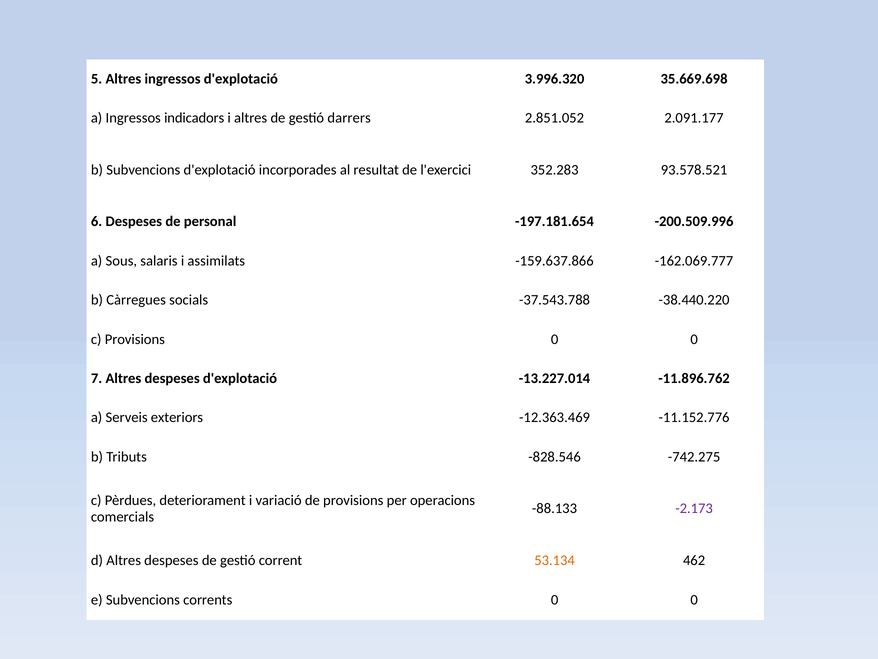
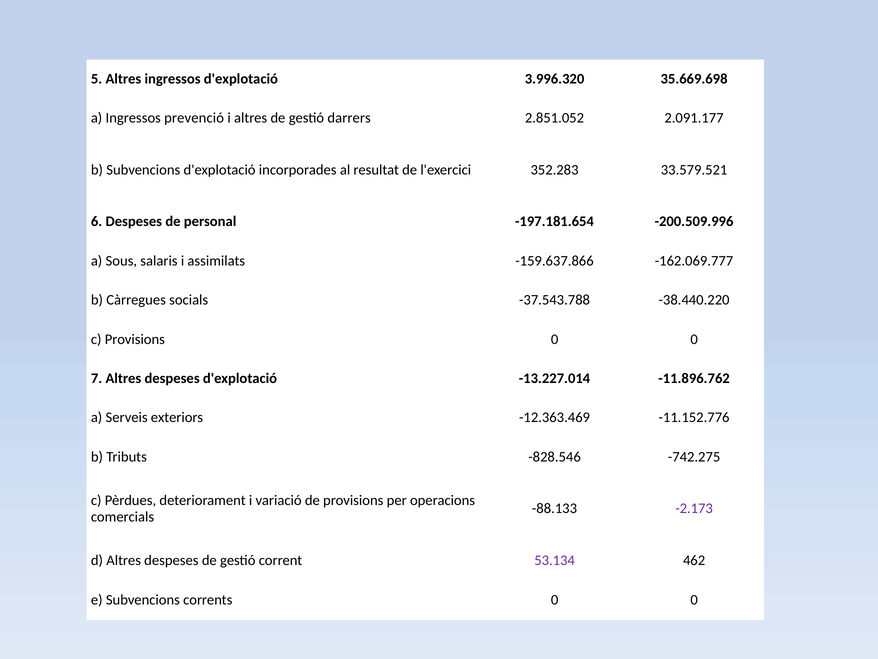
indicadors: indicadors -> prevenció
93.578.521: 93.578.521 -> 33.579.521
53.134 colour: orange -> purple
